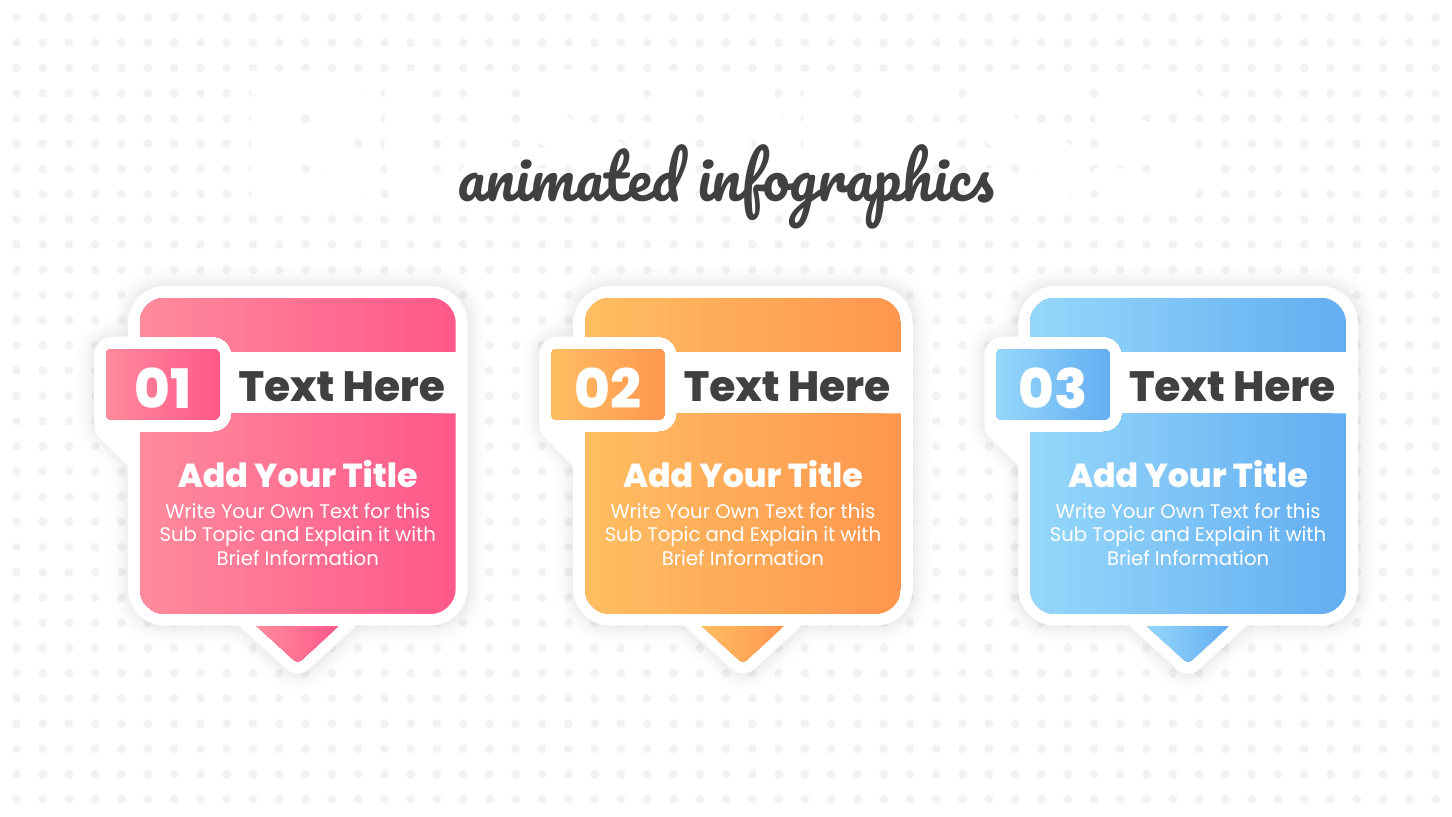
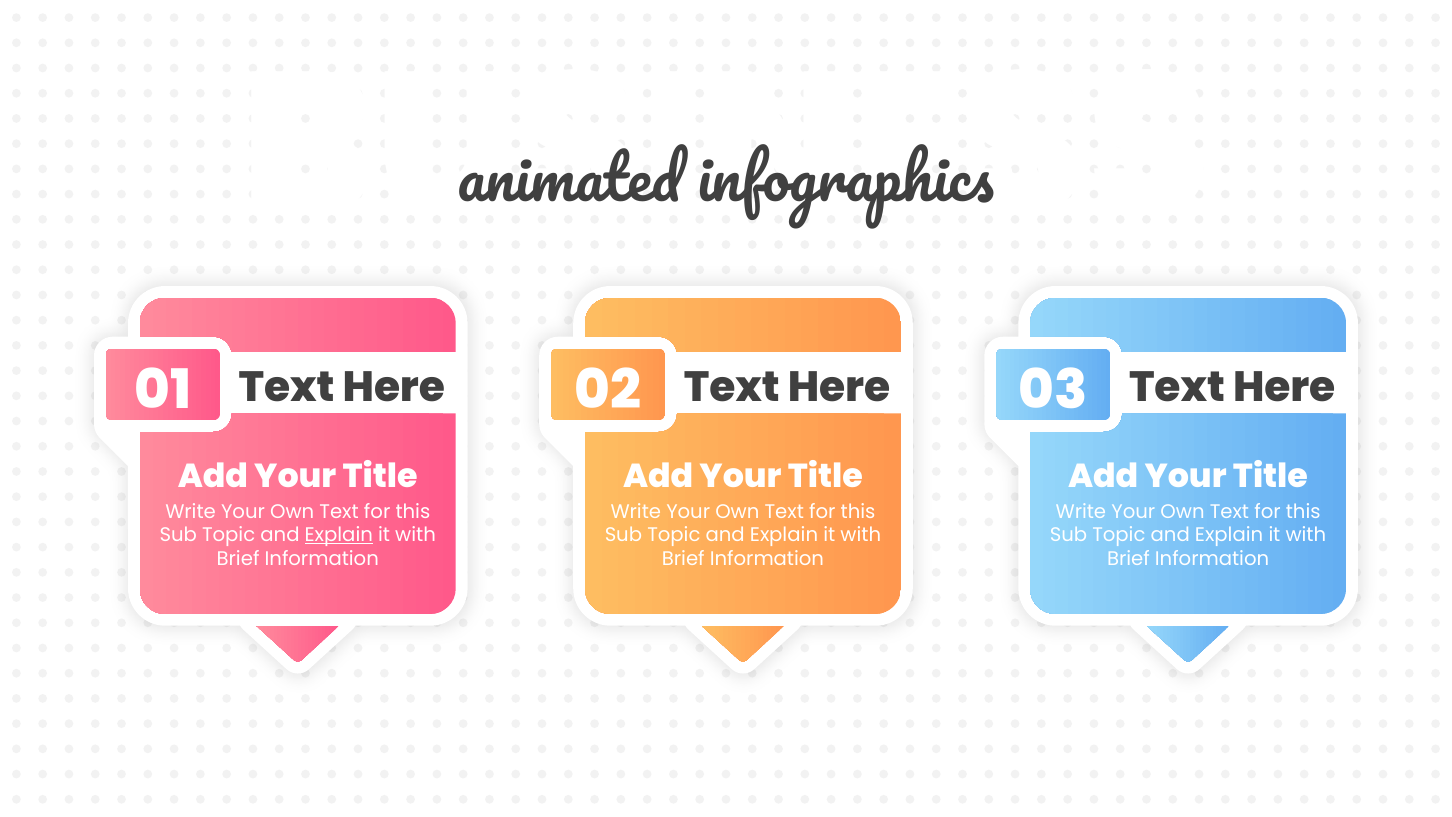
Explain at (339, 535) underline: none -> present
